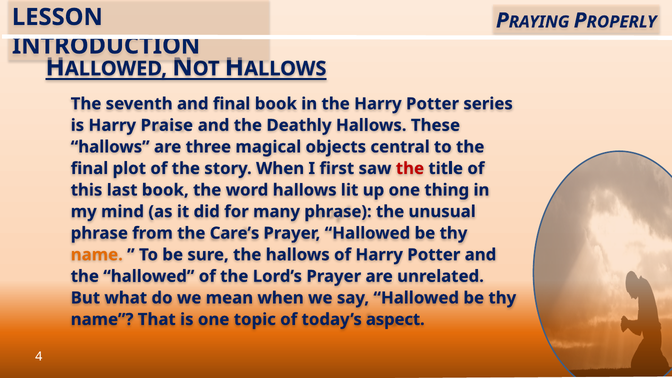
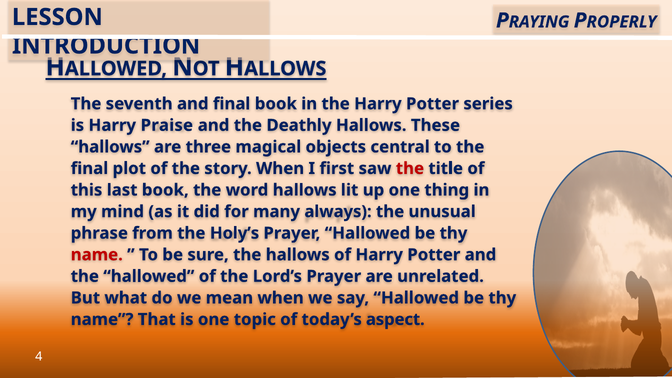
many phrase: phrase -> always
Care’s: Care’s -> Holy’s
name at (97, 255) colour: orange -> red
